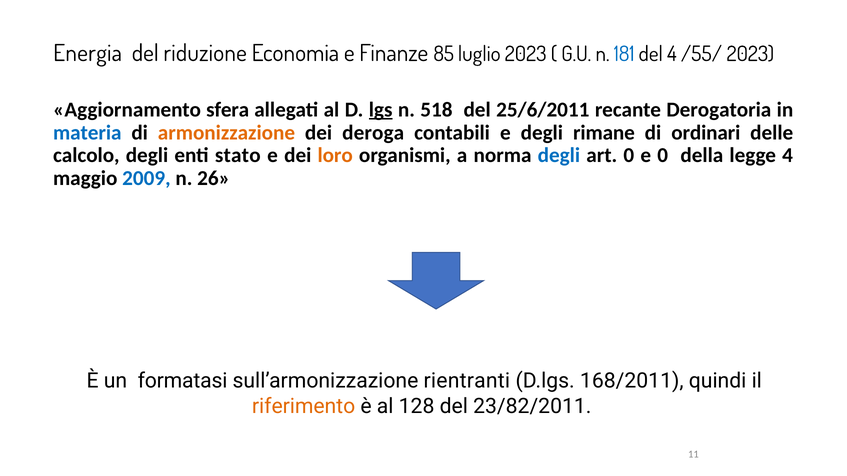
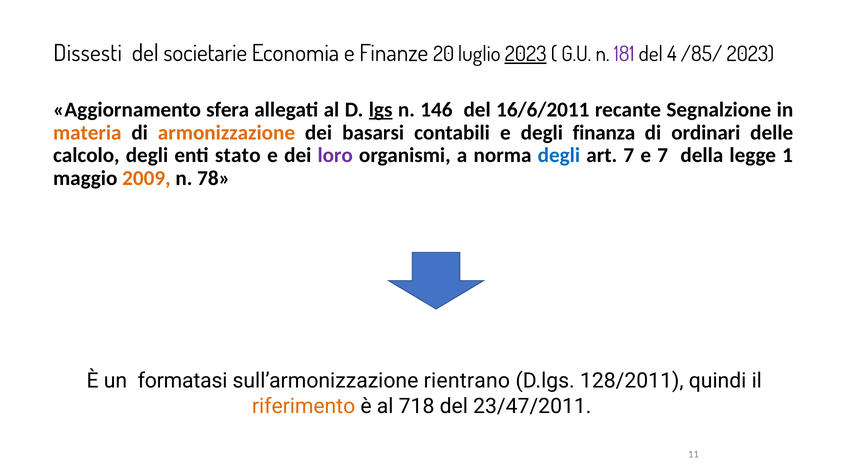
Energia: Energia -> Dissesti
riduzione: riduzione -> societarie
85: 85 -> 20
2023 at (526, 54) underline: none -> present
181 colour: blue -> purple
/55/: /55/ -> /85/
518: 518 -> 146
25/6/2011: 25/6/2011 -> 16/6/2011
Derogatoria: Derogatoria -> Segnalzione
materia colour: blue -> orange
deroga: deroga -> basarsi
rimane: rimane -> finanza
loro colour: orange -> purple
art 0: 0 -> 7
e 0: 0 -> 7
legge 4: 4 -> 1
2009 colour: blue -> orange
26: 26 -> 78
rientranti: rientranti -> rientrano
168/2011: 168/2011 -> 128/2011
128: 128 -> 718
23/82/2011: 23/82/2011 -> 23/47/2011
